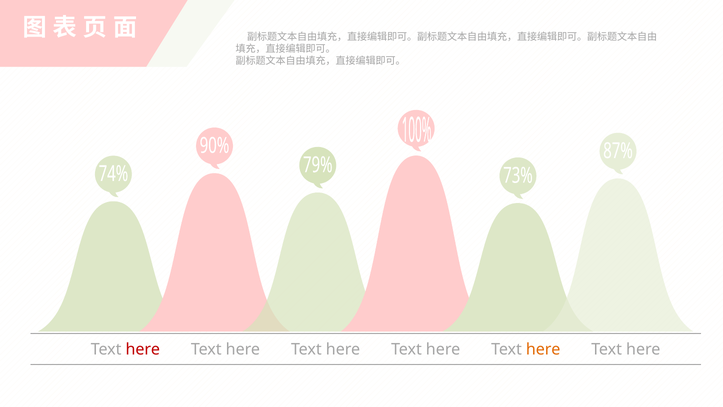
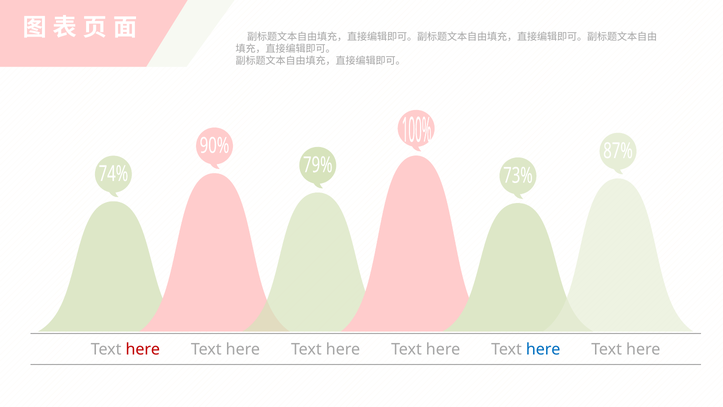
here at (543, 349) colour: orange -> blue
